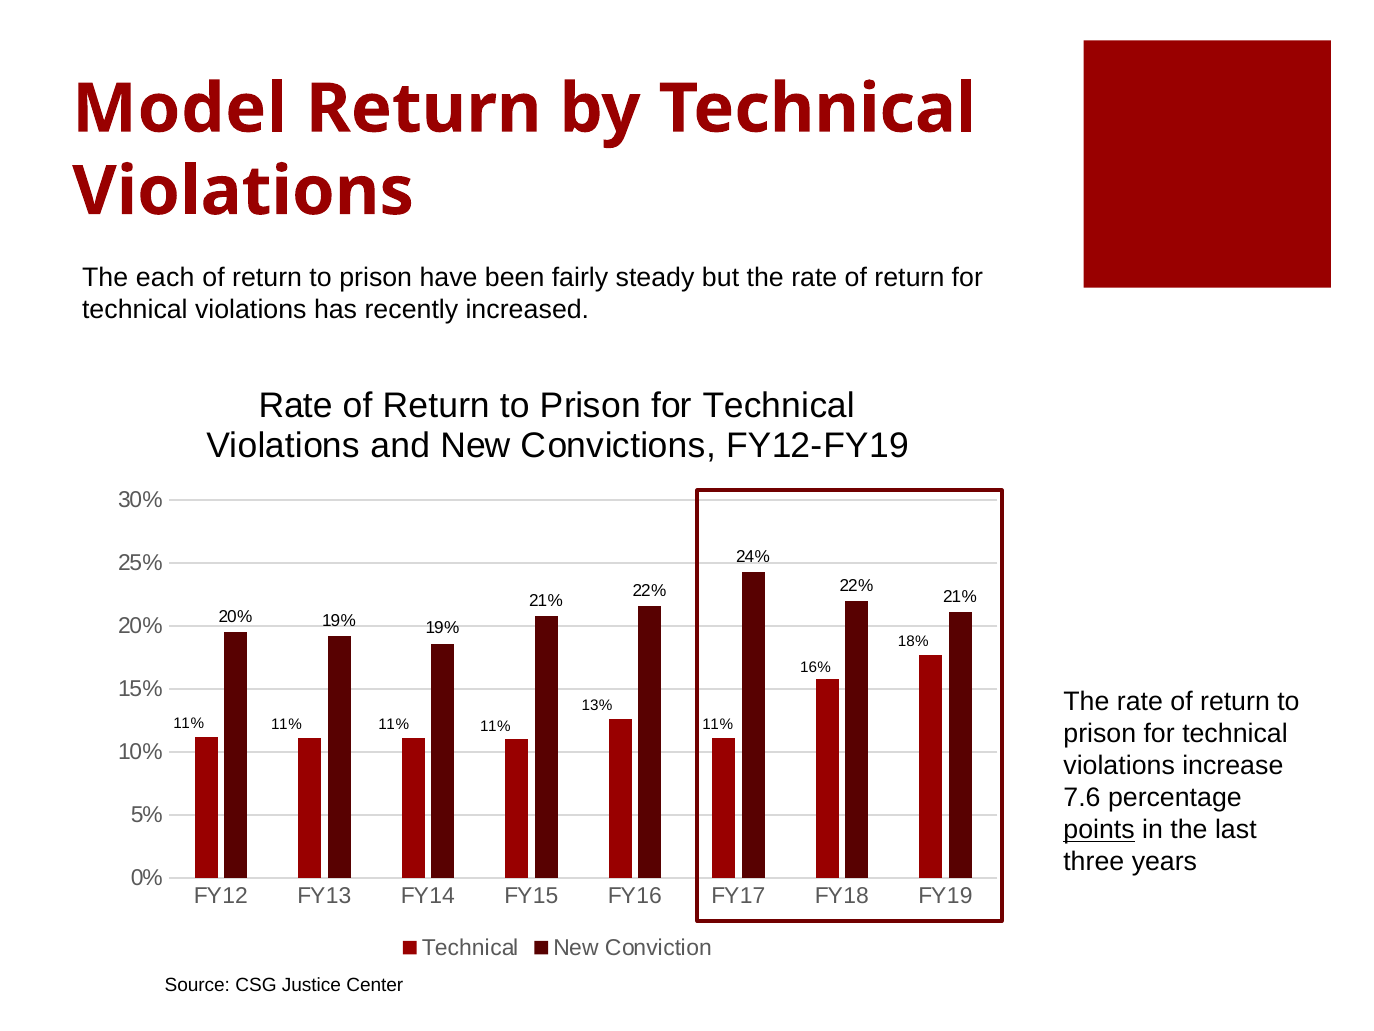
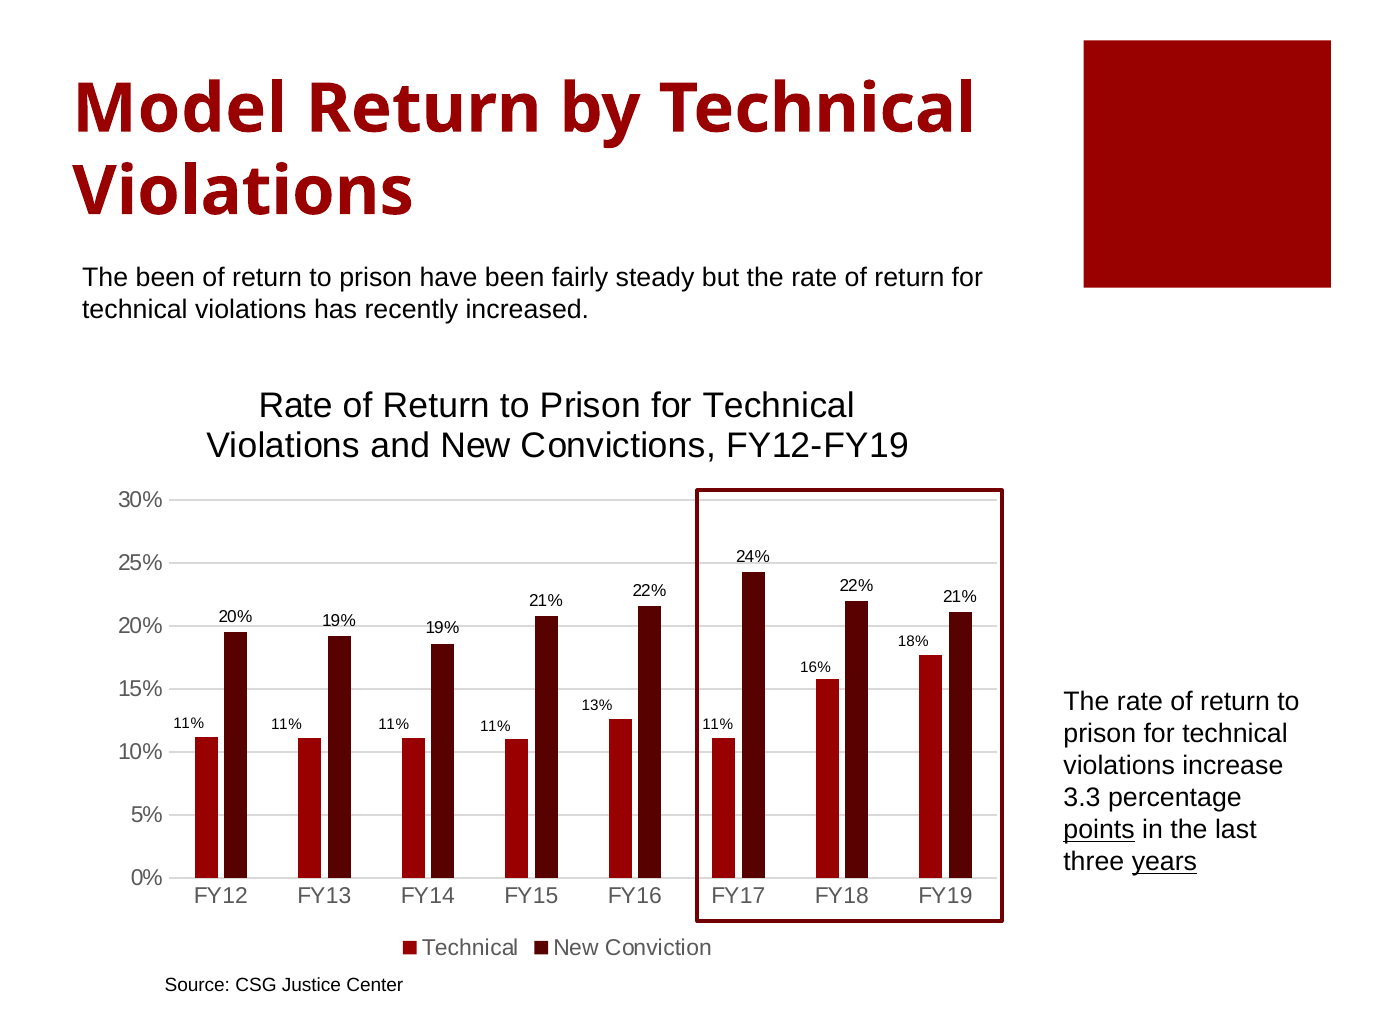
The each: each -> been
7.6: 7.6 -> 3.3
years underline: none -> present
